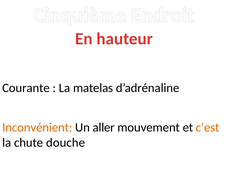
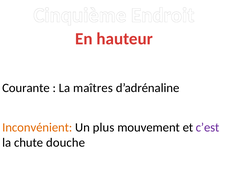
matelas: matelas -> maîtres
aller: aller -> plus
c’est colour: orange -> purple
